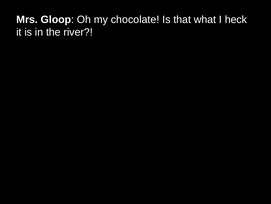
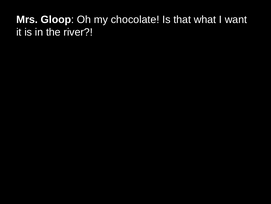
heck: heck -> want
